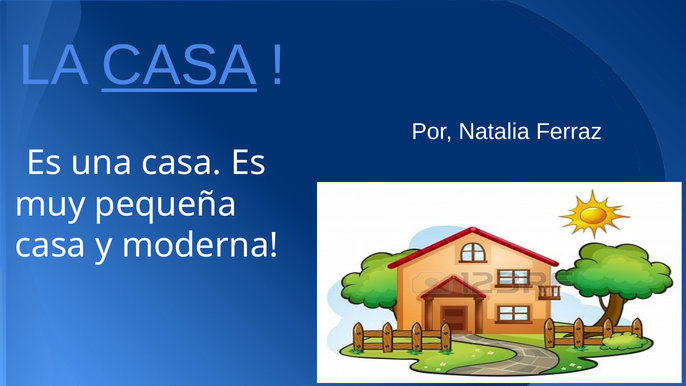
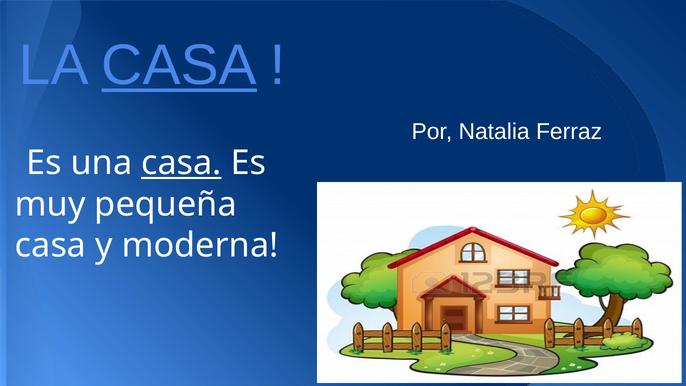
casa at (181, 163) underline: none -> present
